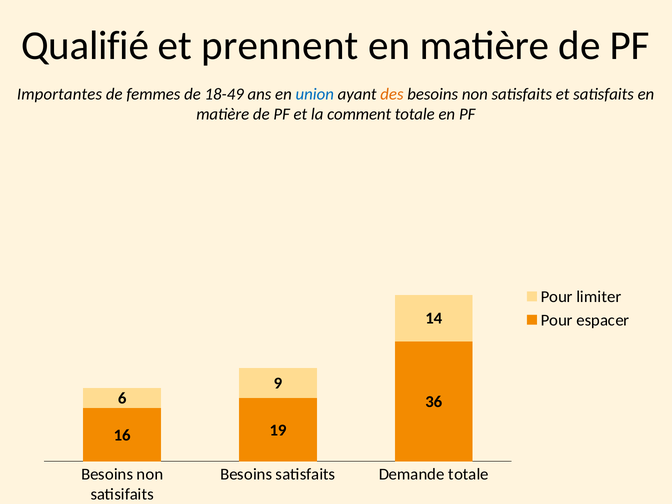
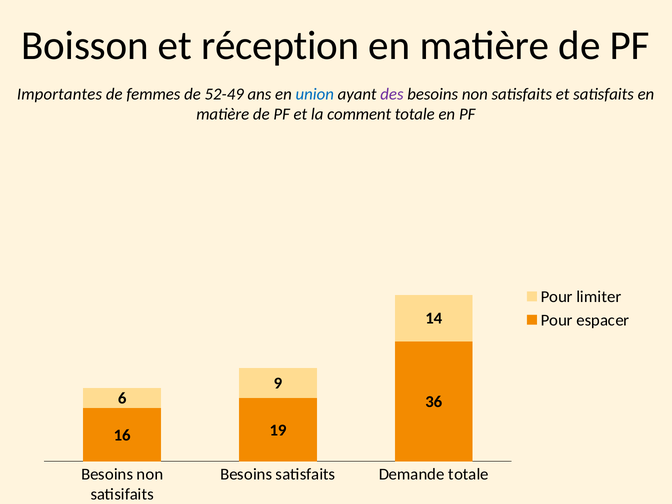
Qualifié: Qualifié -> Boisson
prennent: prennent -> réception
18-49: 18-49 -> 52-49
des colour: orange -> purple
